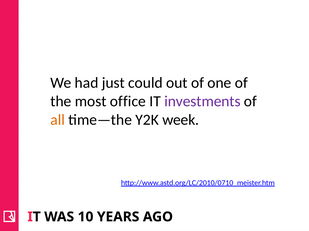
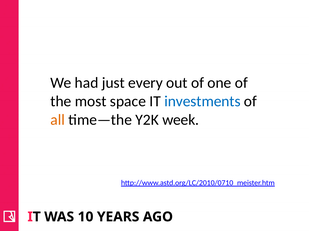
could: could -> every
office: office -> space
investments colour: purple -> blue
